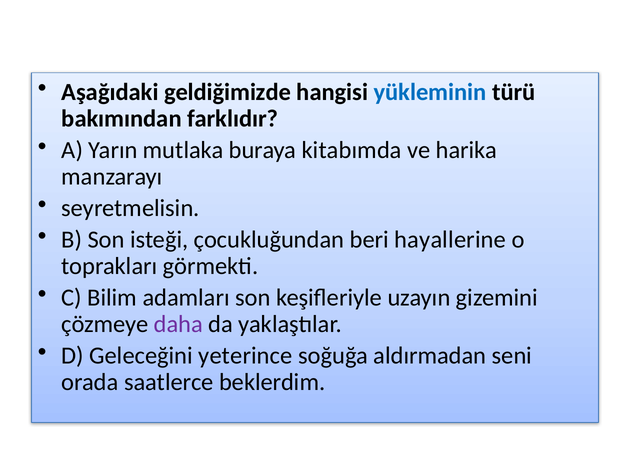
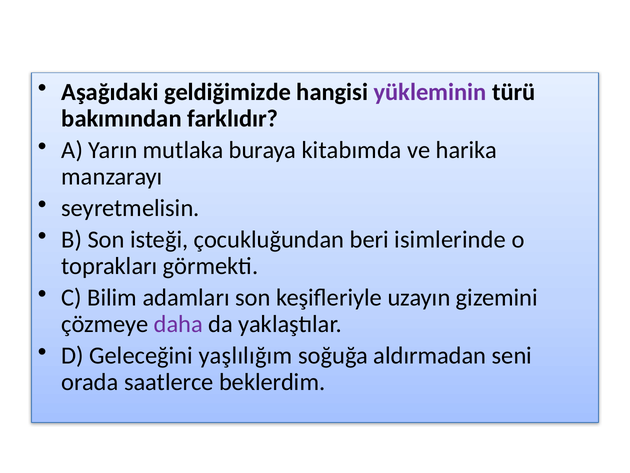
yükleminin colour: blue -> purple
hayallerine: hayallerine -> isimlerinde
yeterince: yeterince -> yaşlılığım
